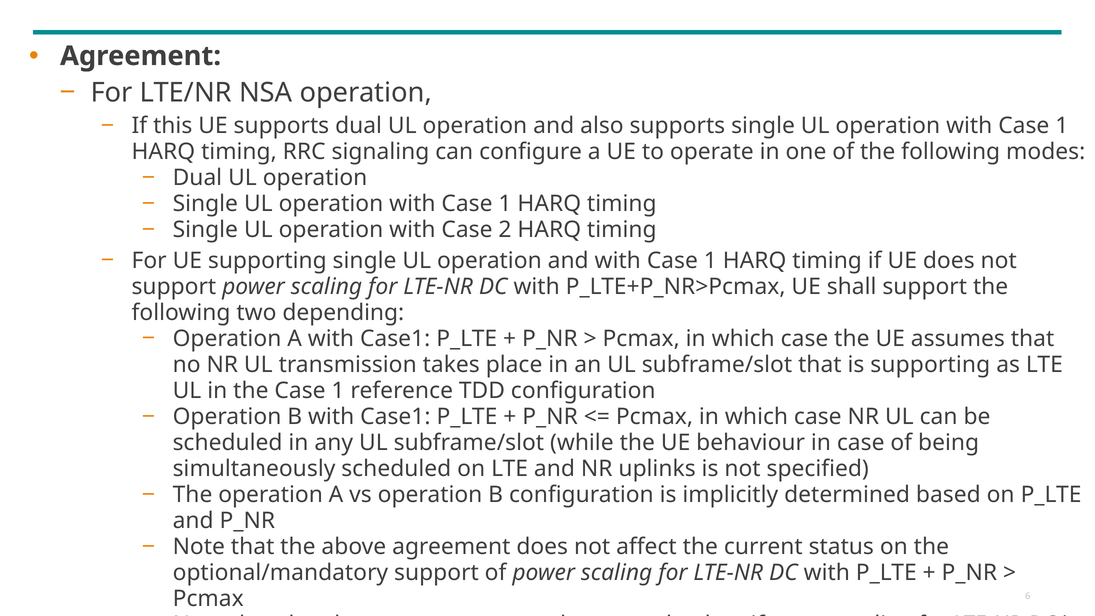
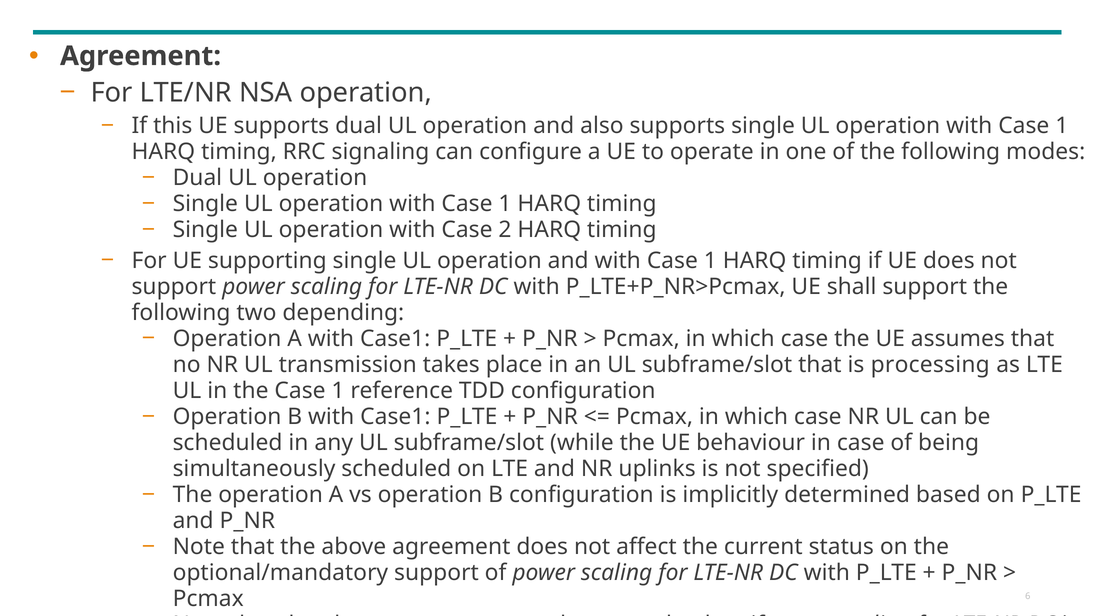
is supporting: supporting -> processing
